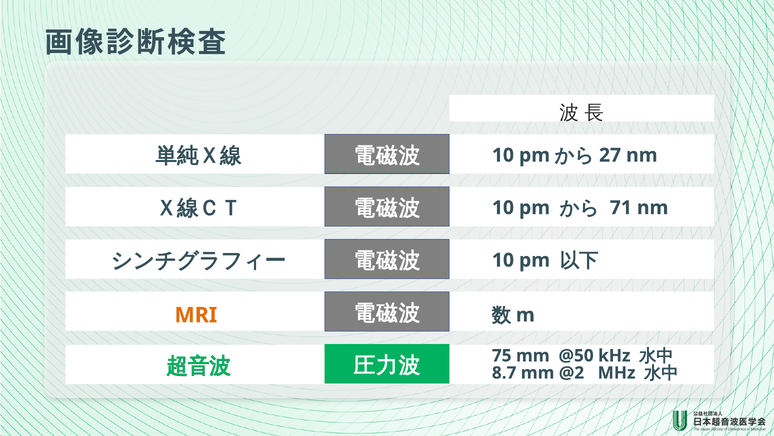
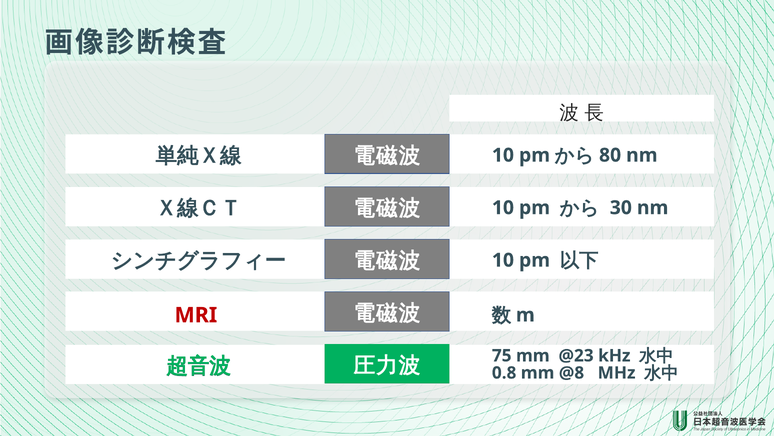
27: 27 -> 80
71: 71 -> 30
MRI colour: orange -> red
@50: @50 -> @23
8.7: 8.7 -> 0.8
@2: @2 -> @8
